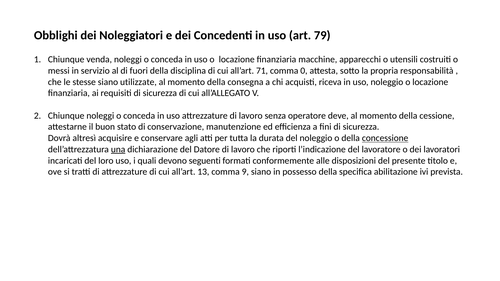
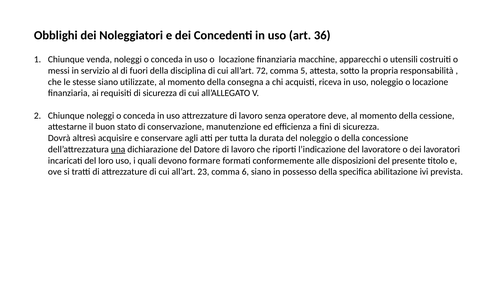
79: 79 -> 36
71: 71 -> 72
0: 0 -> 5
concessione underline: present -> none
seguenti: seguenti -> formare
13: 13 -> 23
9: 9 -> 6
